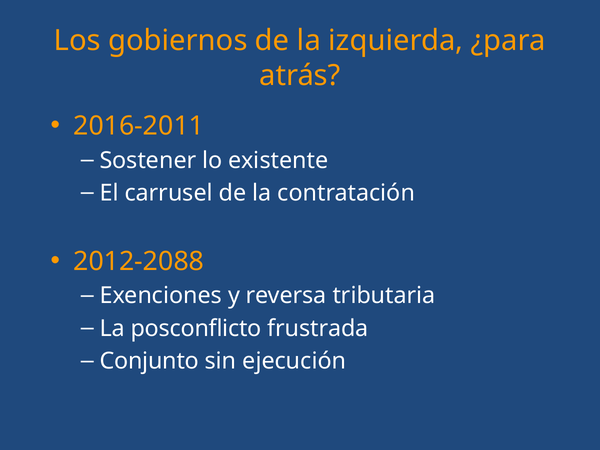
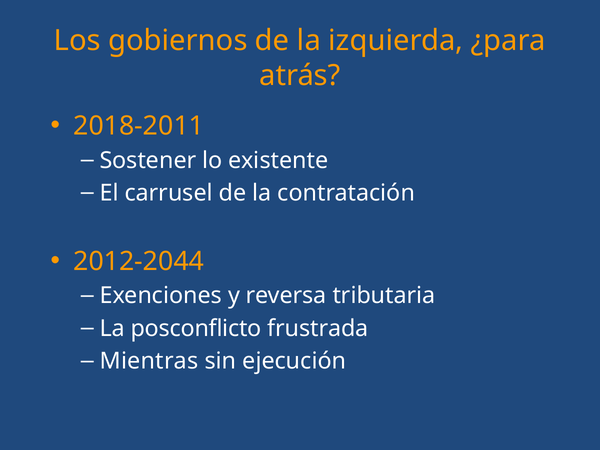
2016-2011: 2016-2011 -> 2018-2011
2012-2088: 2012-2088 -> 2012-2044
Conjunto: Conjunto -> Mientras
